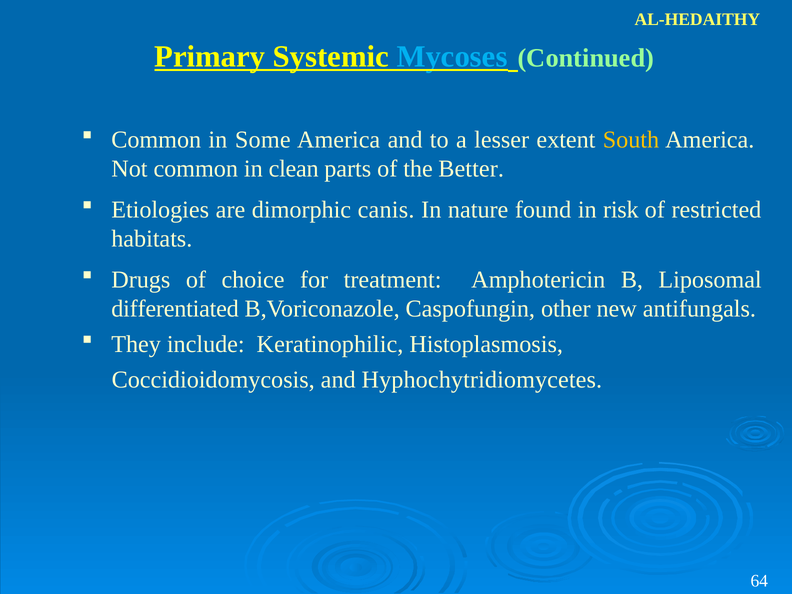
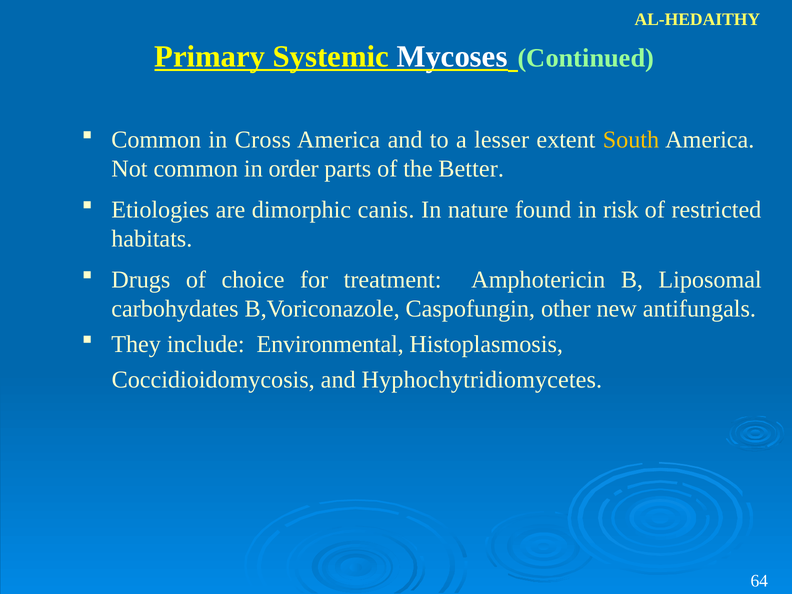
Mycoses colour: light blue -> white
Some: Some -> Cross
clean: clean -> order
differentiated: differentiated -> carbohydates
Keratinophilic: Keratinophilic -> Environmental
